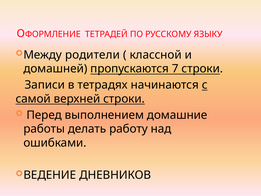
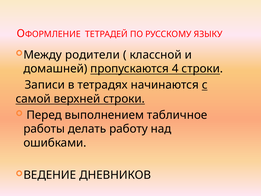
7: 7 -> 4
домашние: домашние -> табличное
